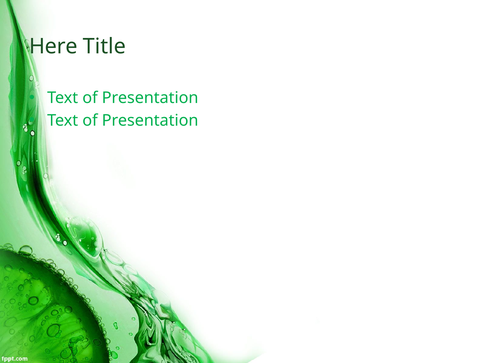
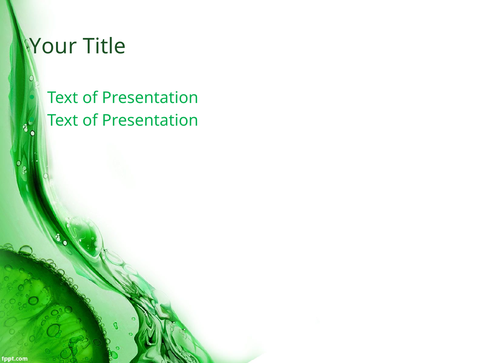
Here: Here -> Your
